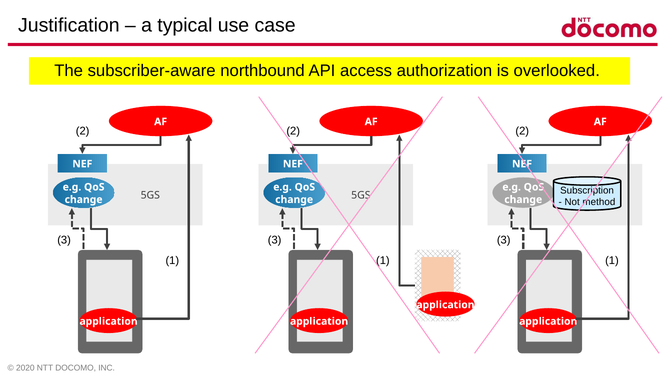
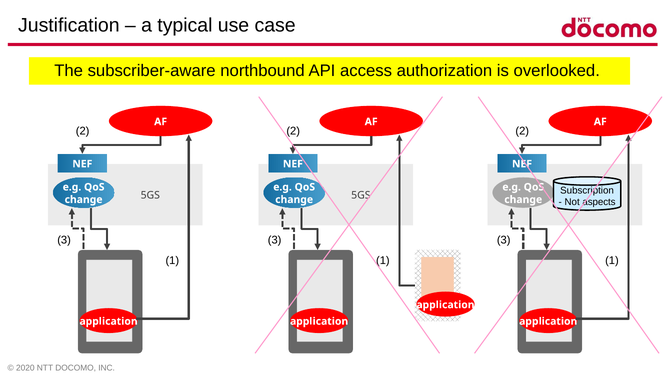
method: method -> aspects
